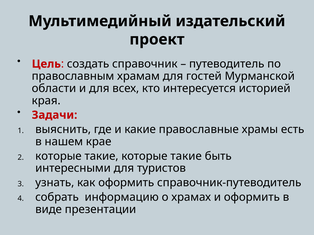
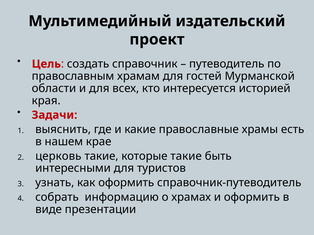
которые at (58, 156): которые -> церковь
